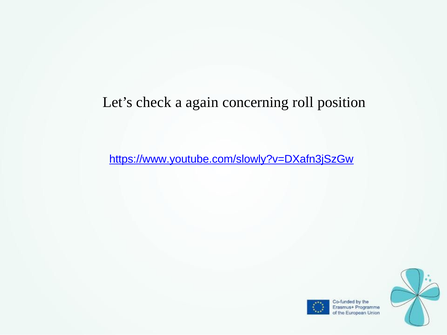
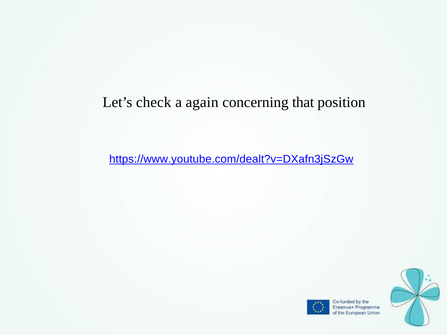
roll: roll -> that
https://www.youtube.com/slowly?v=DXafn3jSzGw: https://www.youtube.com/slowly?v=DXafn3jSzGw -> https://www.youtube.com/dealt?v=DXafn3jSzGw
